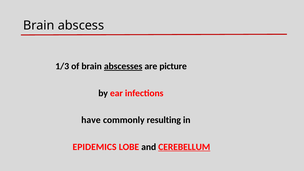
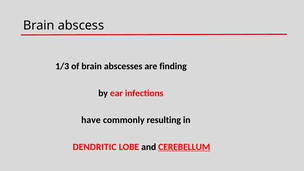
abscesses underline: present -> none
picture: picture -> finding
EPIDEMICS: EPIDEMICS -> DENDRITIC
